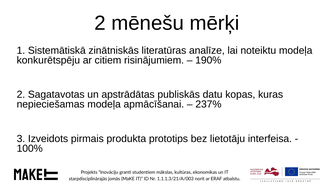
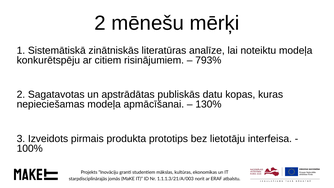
190%: 190% -> 793%
237%: 237% -> 130%
